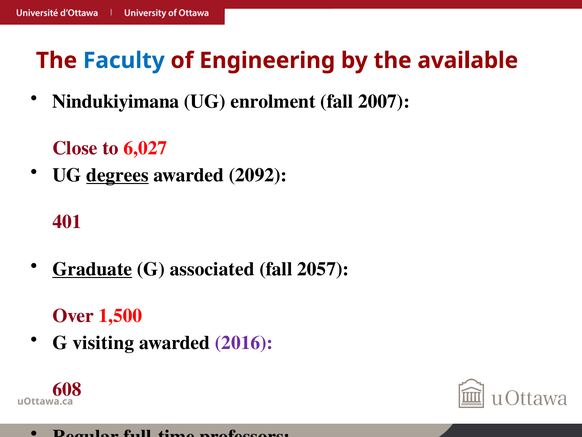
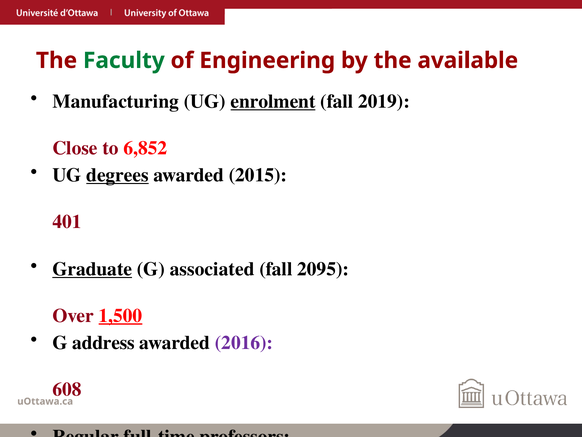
Faculty colour: blue -> green
Nindukiyimana: Nindukiyimana -> Manufacturing
enrolment underline: none -> present
2007: 2007 -> 2019
6,027: 6,027 -> 6,852
2092: 2092 -> 2015
2057: 2057 -> 2095
1,500 underline: none -> present
visiting: visiting -> address
